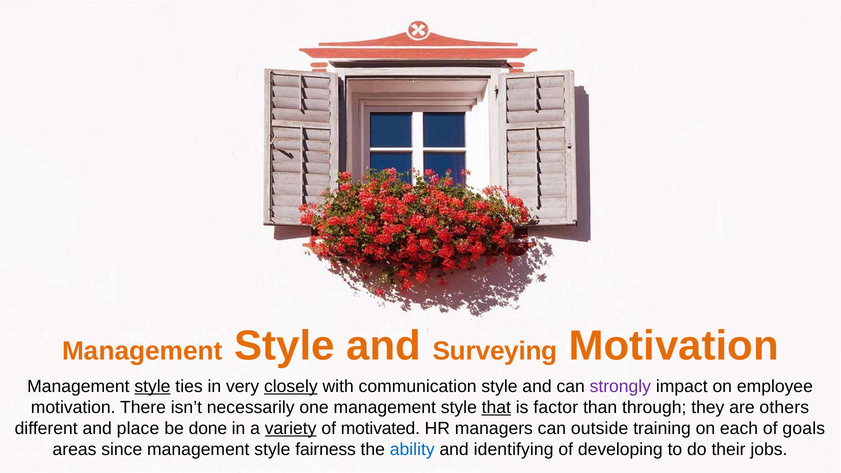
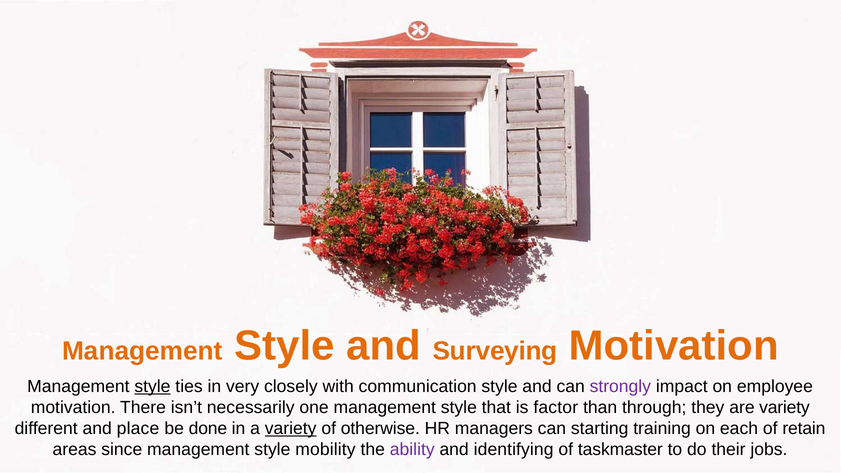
closely underline: present -> none
that underline: present -> none
are others: others -> variety
motivated: motivated -> otherwise
outside: outside -> starting
goals: goals -> retain
fairness: fairness -> mobility
ability colour: blue -> purple
developing: developing -> taskmaster
